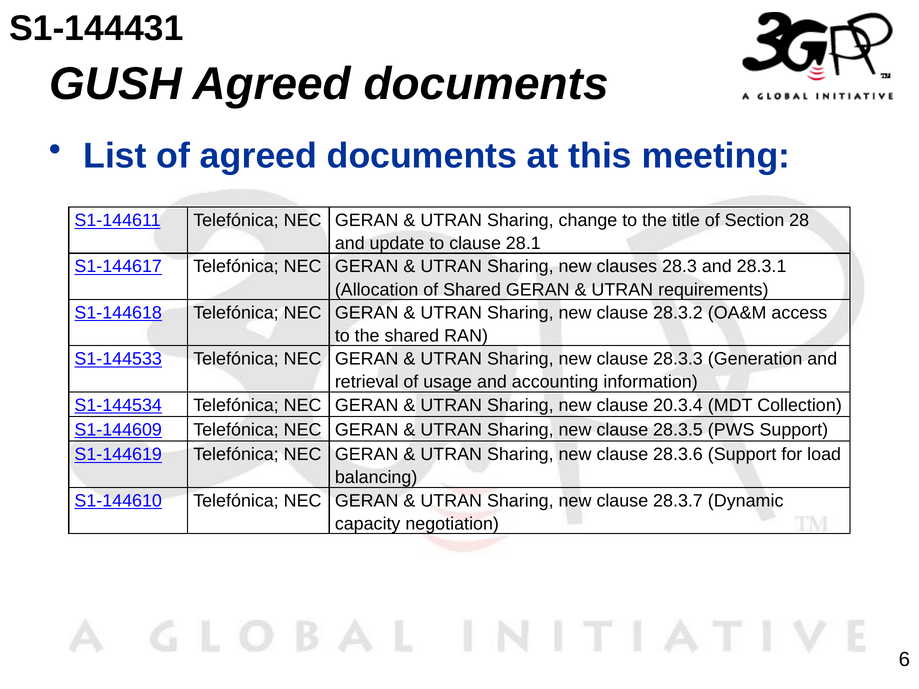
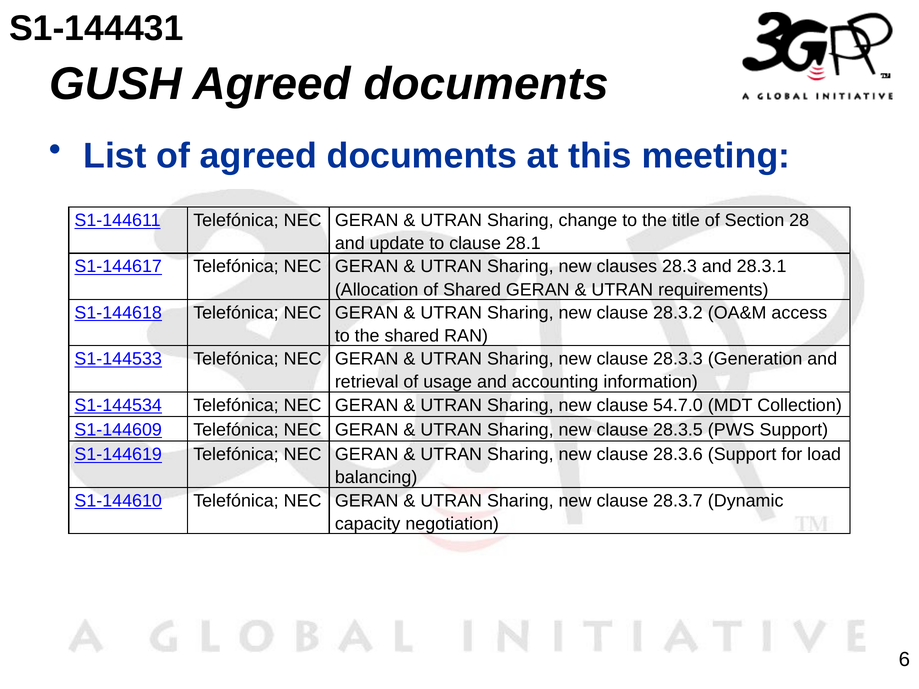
20.3.4: 20.3.4 -> 54.7.0
